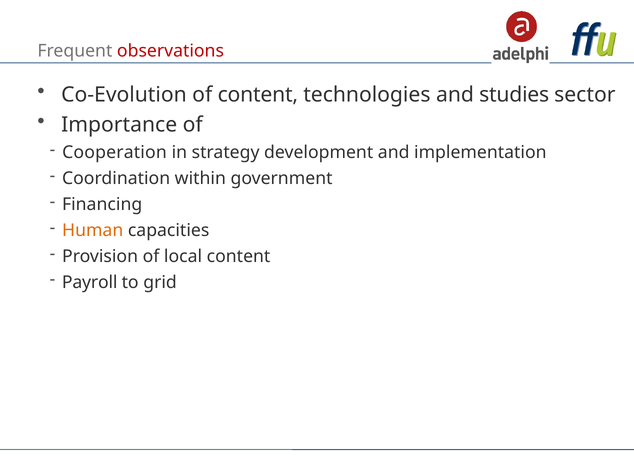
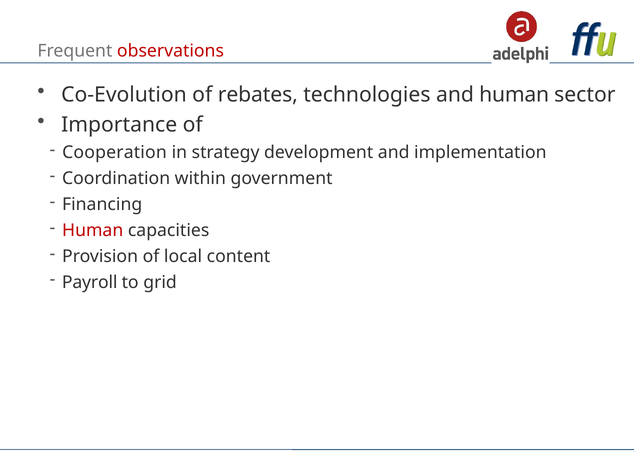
of content: content -> rebates
and studies: studies -> human
Human at (93, 230) colour: orange -> red
